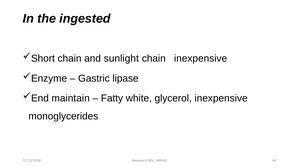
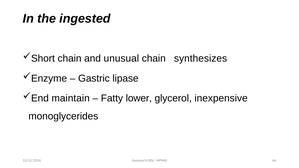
sunlight: sunlight -> unusual
chain inexpensive: inexpensive -> synthesizes
white: white -> lower
